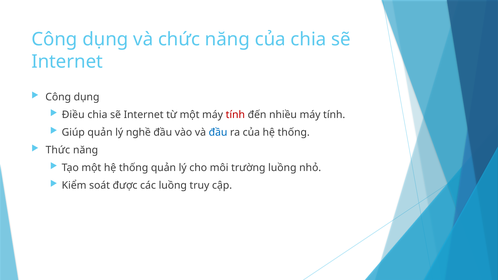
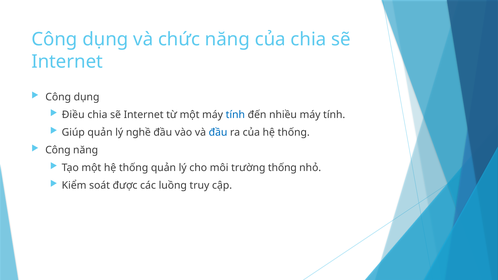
tính at (235, 115) colour: red -> blue
Thức at (58, 150): Thức -> Công
trường luồng: luồng -> thống
